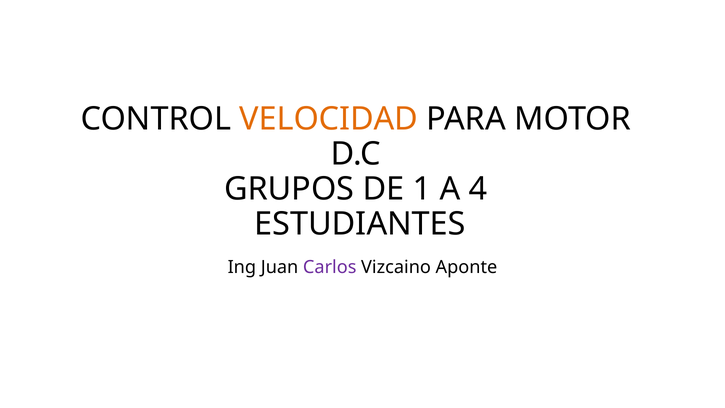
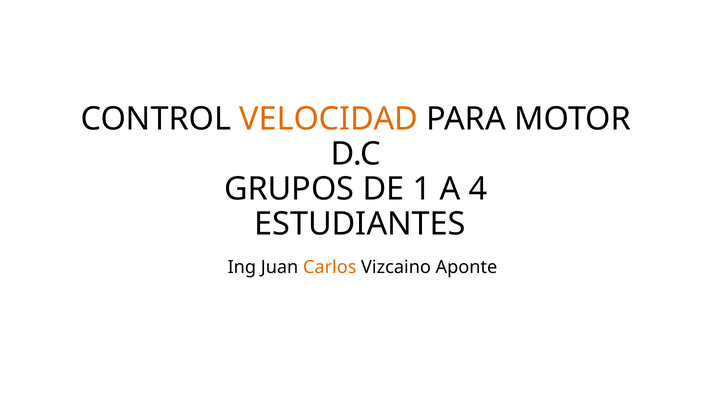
Carlos colour: purple -> orange
